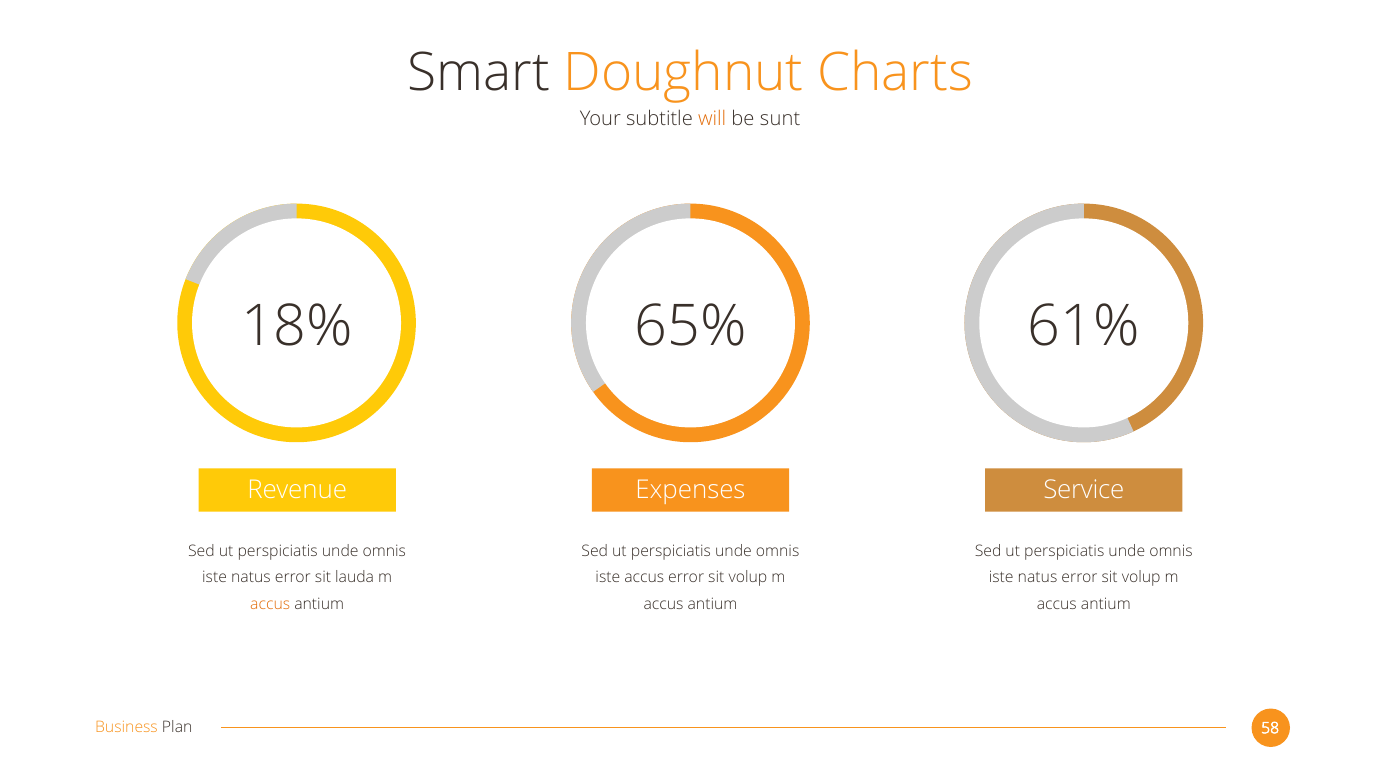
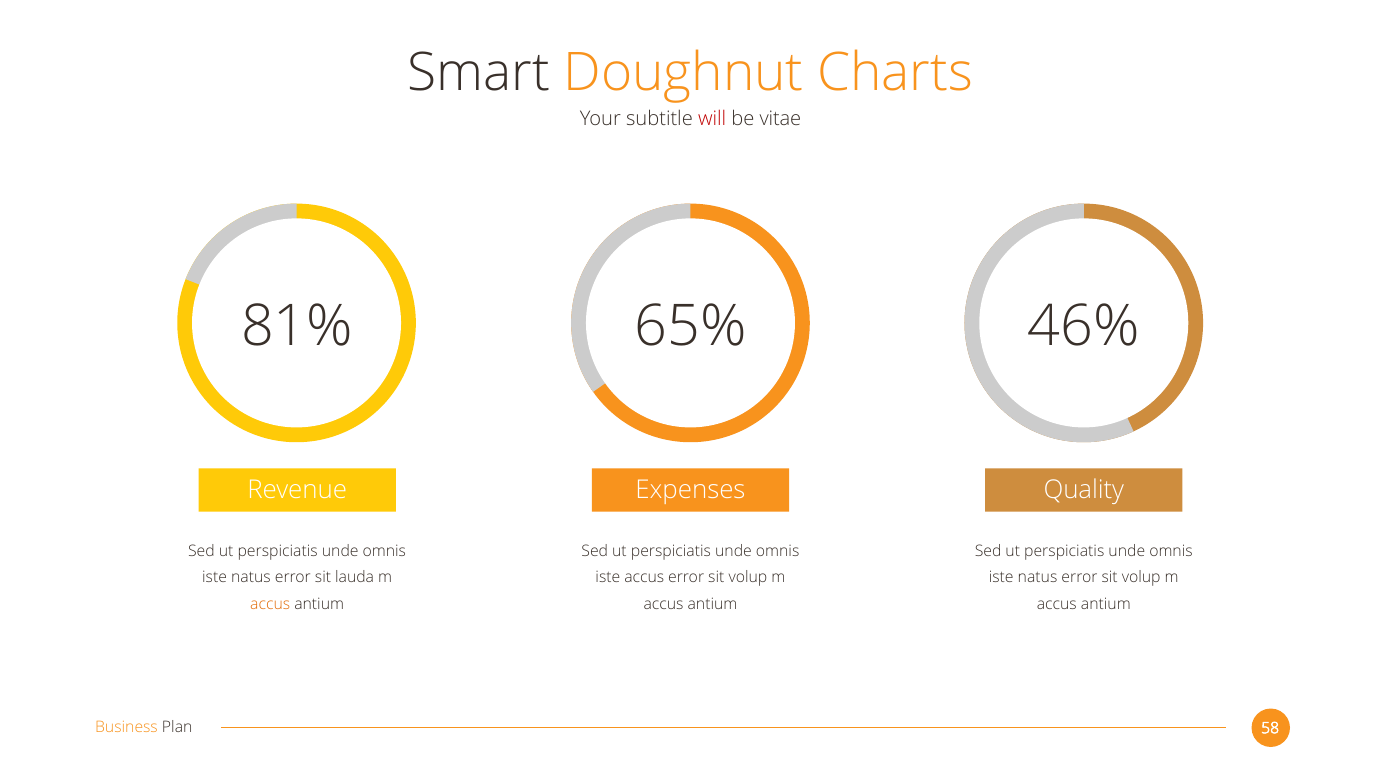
will colour: orange -> red
sunt: sunt -> vitae
18%: 18% -> 81%
61%: 61% -> 46%
Service: Service -> Quality
